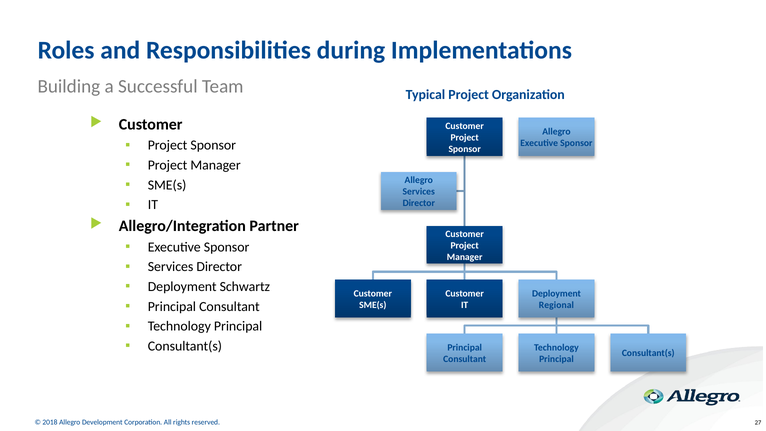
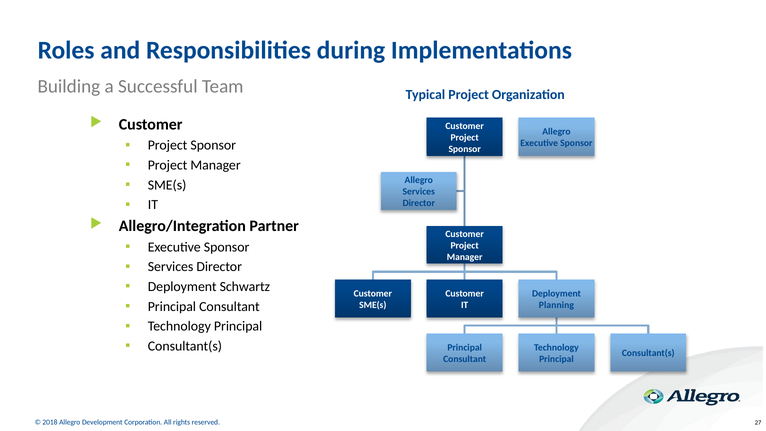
Regional: Regional -> Planning
